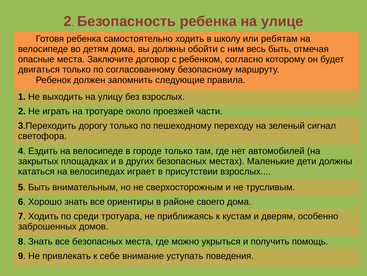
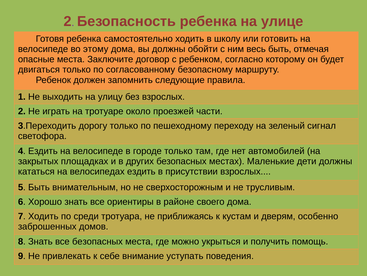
ребятам: ребятам -> готовить
детям: детям -> этому
велосипедах играет: играет -> ездить
